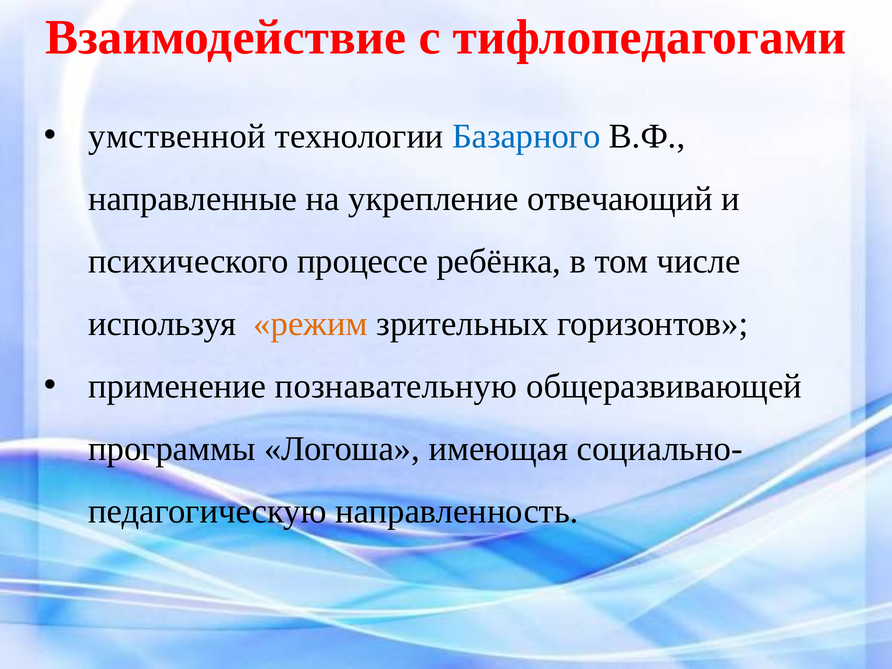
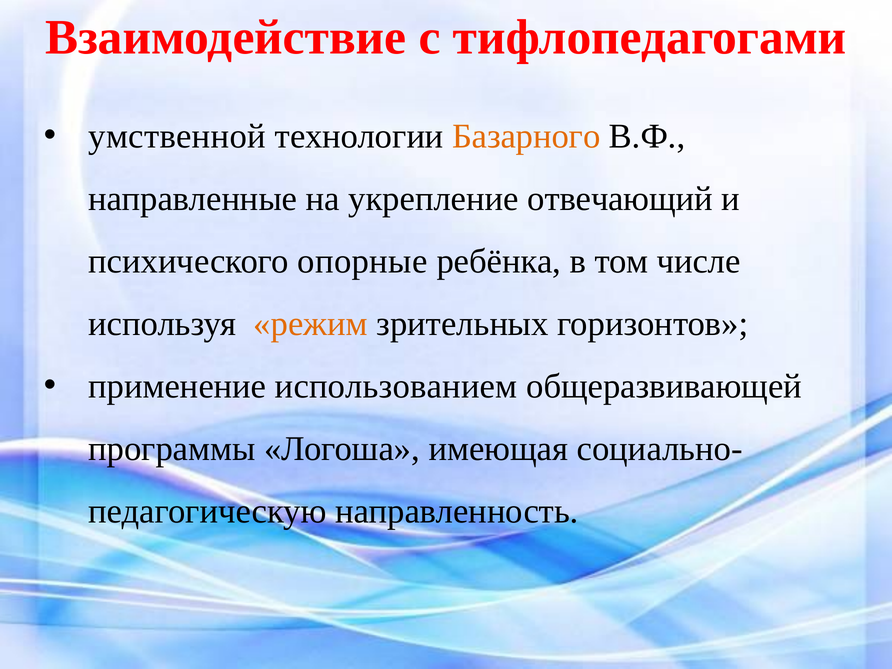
Базарного colour: blue -> orange
процессе: процессе -> опорные
познавательную: познавательную -> использованием
